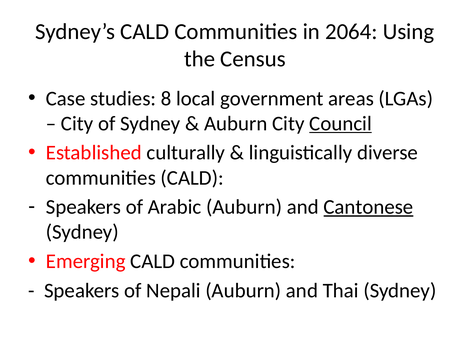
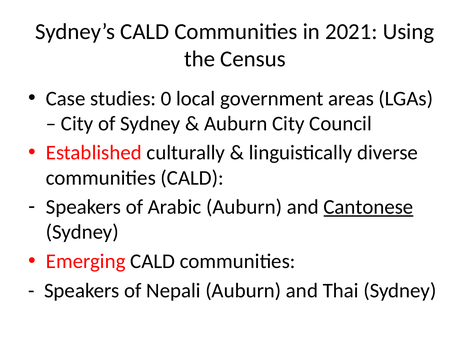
2064: 2064 -> 2021
8: 8 -> 0
Council underline: present -> none
